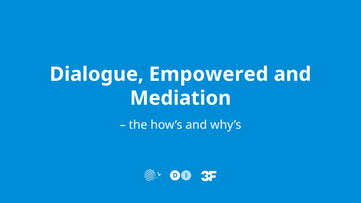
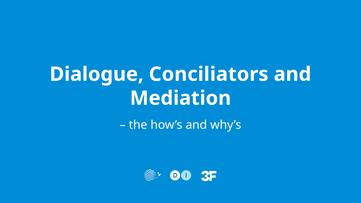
Empowered: Empowered -> Conciliators
